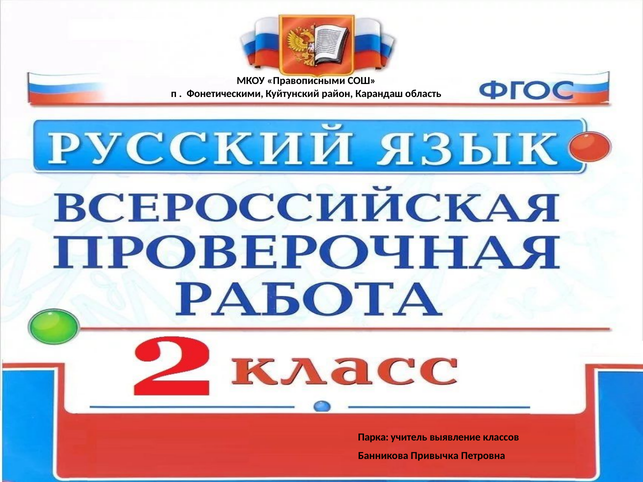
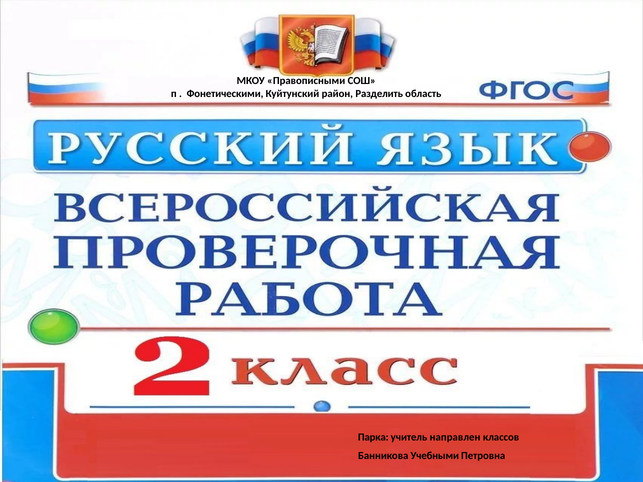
Карандаш: Карандаш -> Разделить
выявление: выявление -> направлен
Привычка: Привычка -> Учебными
